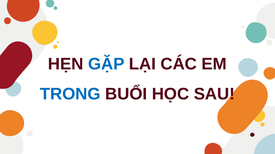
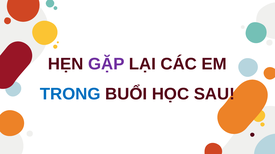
GẶP colour: blue -> purple
